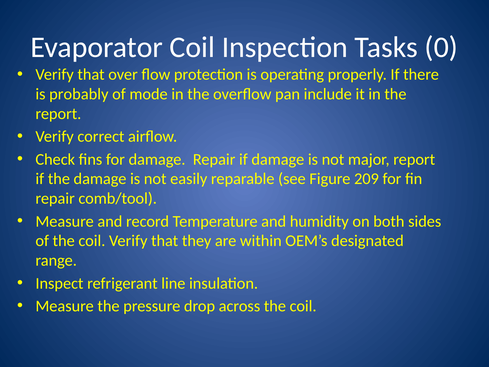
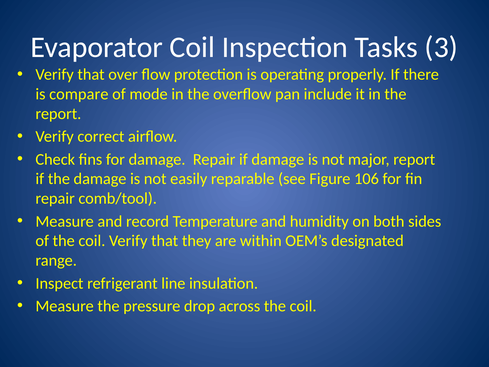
0: 0 -> 3
probably: probably -> compare
209: 209 -> 106
